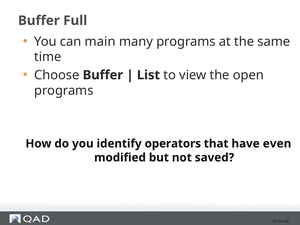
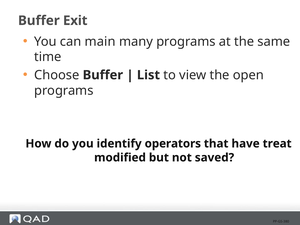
Full: Full -> Exit
even: even -> treat
